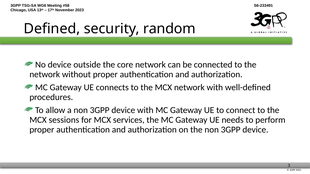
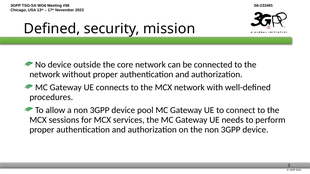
random: random -> mission
device with: with -> pool
